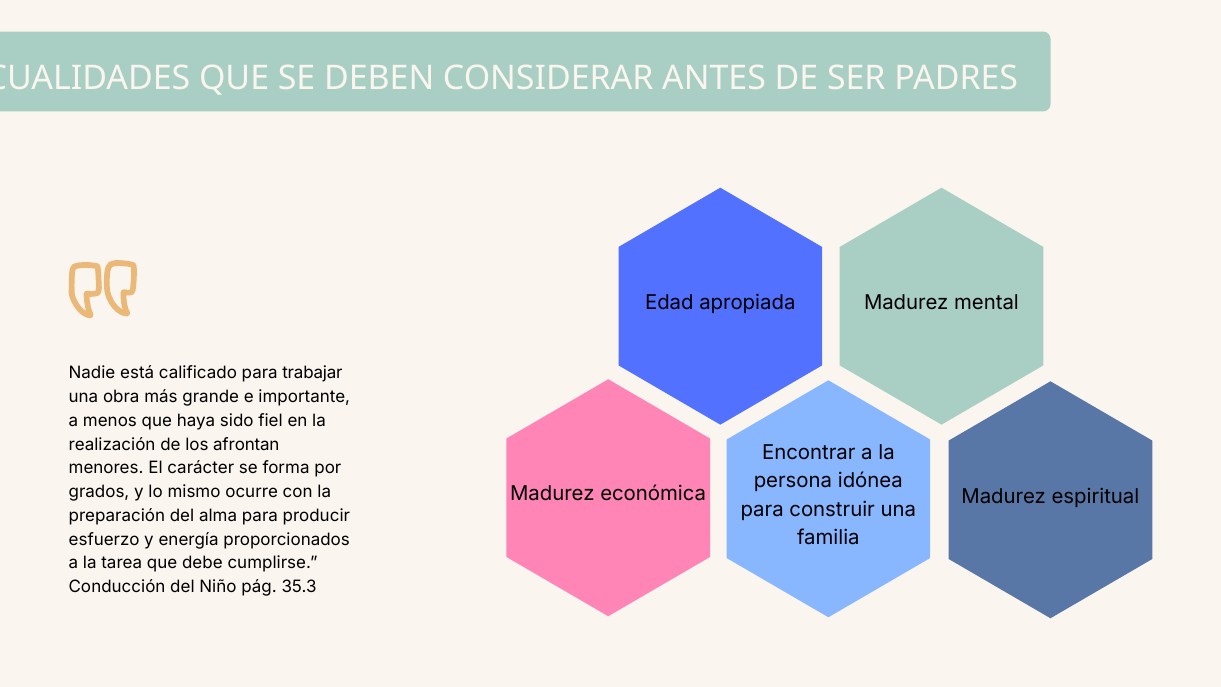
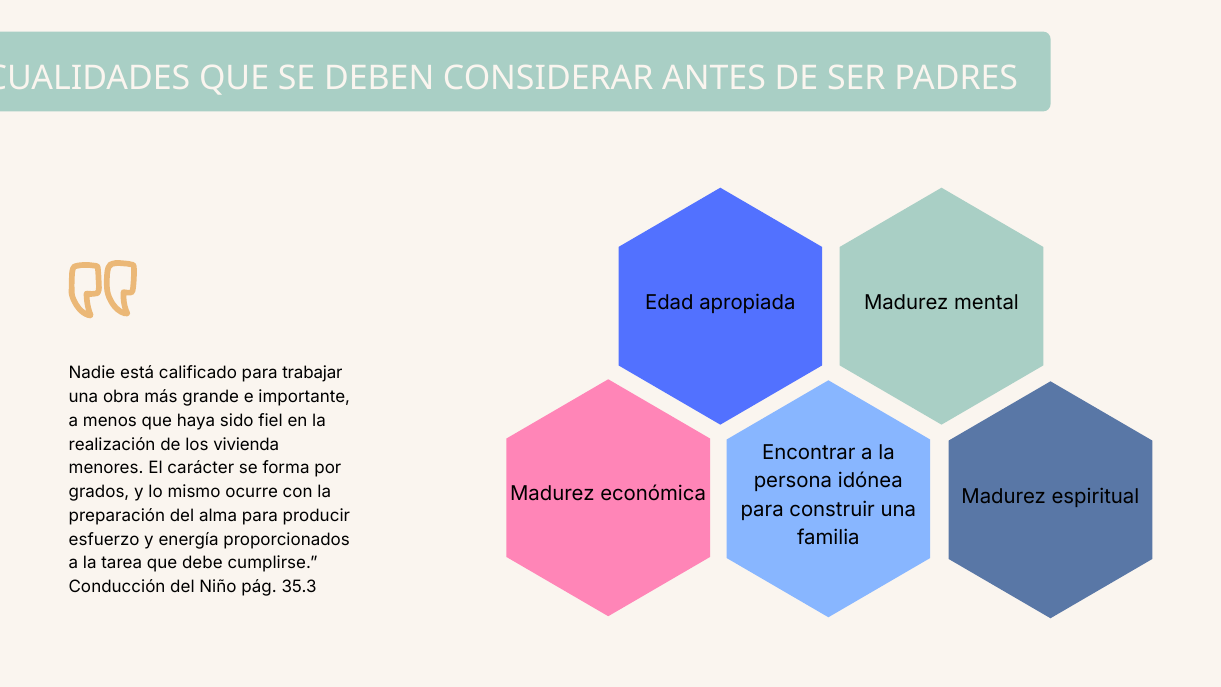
afrontan: afrontan -> vivienda
